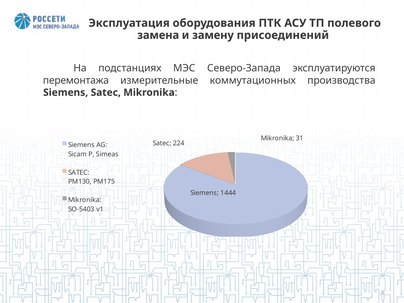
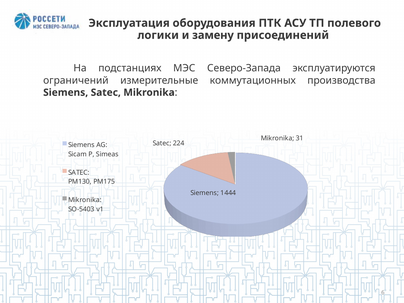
замена: замена -> логики
перемонтажа: перемонтажа -> ограничений
